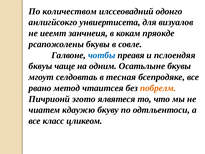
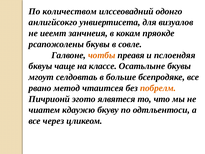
чотбы colour: blue -> orange
одним: одним -> классе
тесная: тесная -> больше
класс: класс -> через
